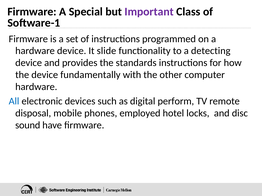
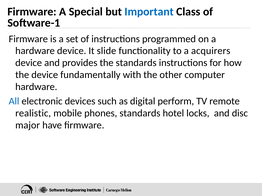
Important colour: purple -> blue
detecting: detecting -> acquirers
disposal: disposal -> realistic
phones employed: employed -> standards
sound: sound -> major
